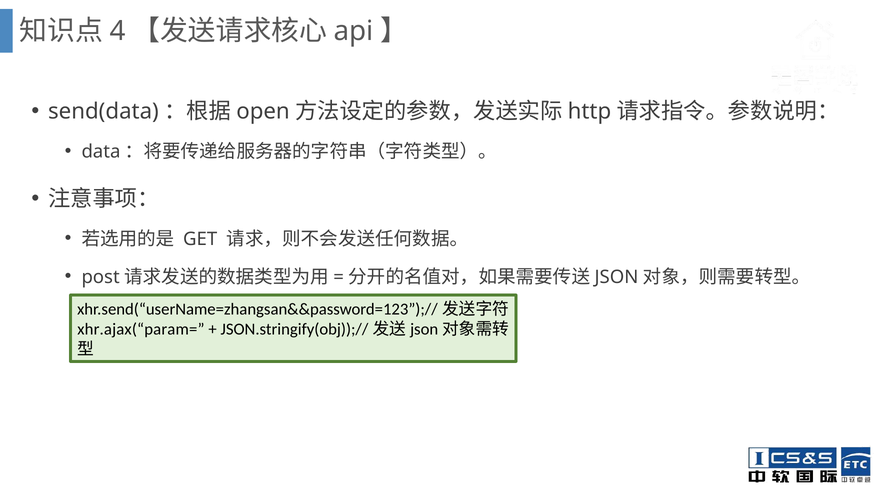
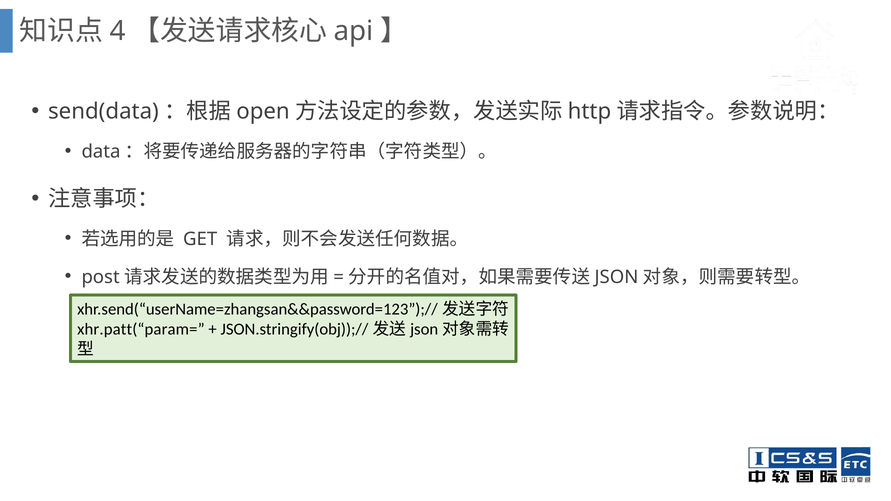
xhr.ajax(“param=: xhr.ajax(“param= -> xhr.patt(“param=
